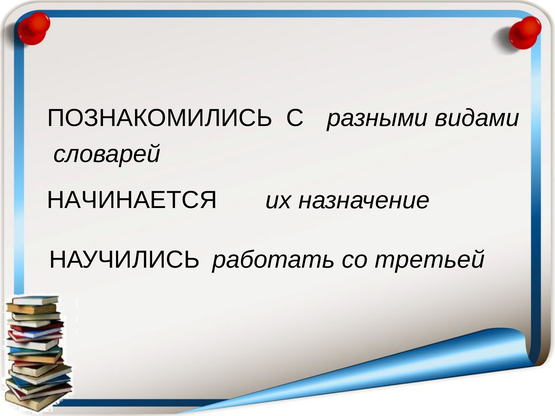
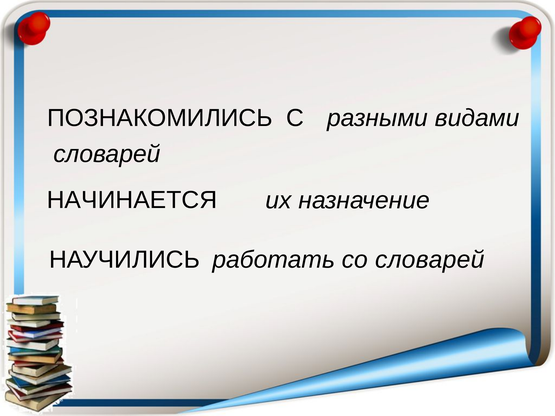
со третьей: третьей -> словарей
